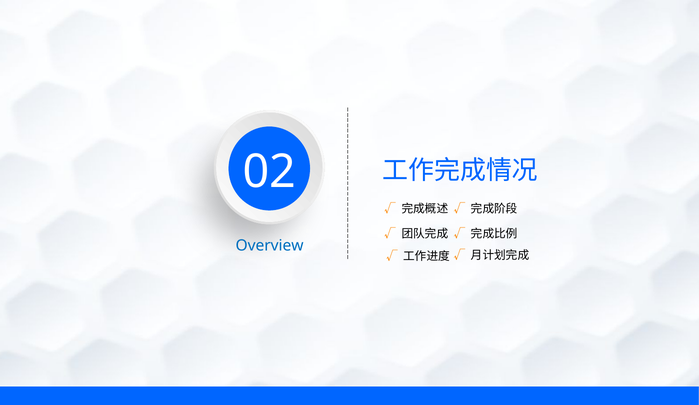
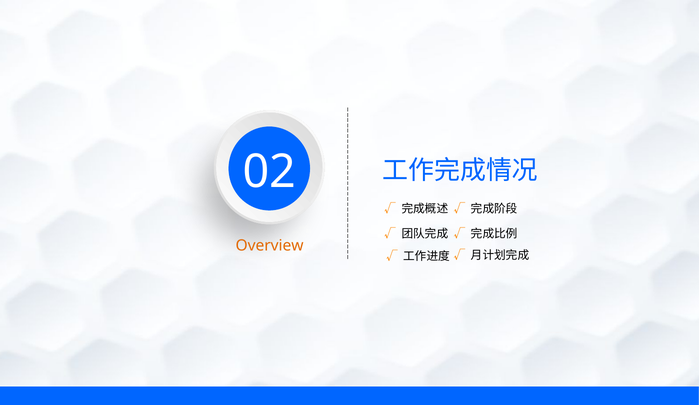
Overview colour: blue -> orange
